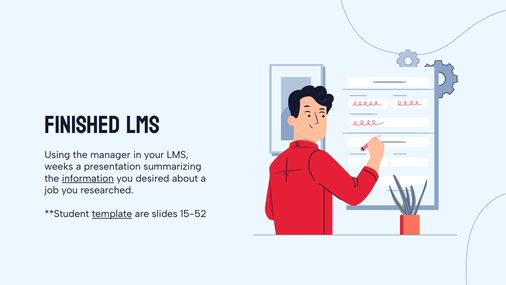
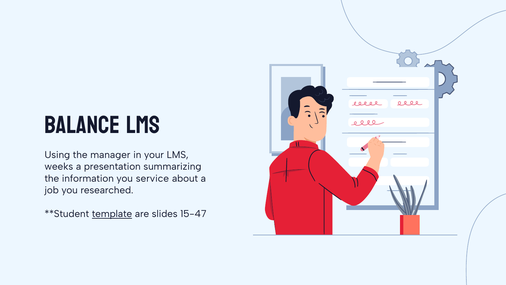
Finished: Finished -> Balance
information underline: present -> none
desired: desired -> service
15-52: 15-52 -> 15-47
